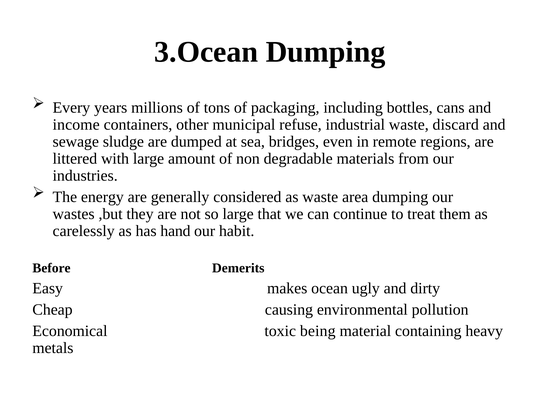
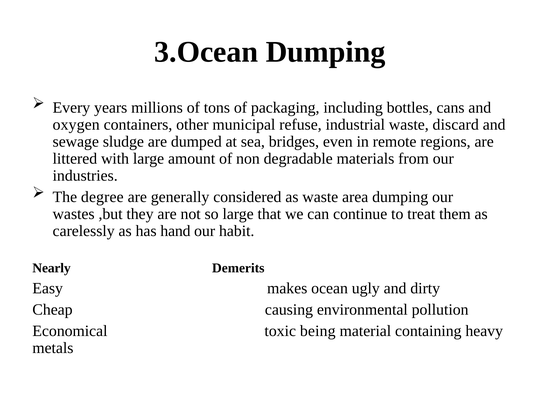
income: income -> oxygen
energy: energy -> degree
Before: Before -> Nearly
